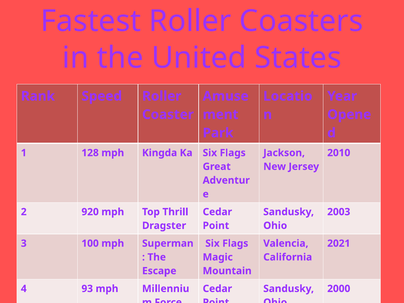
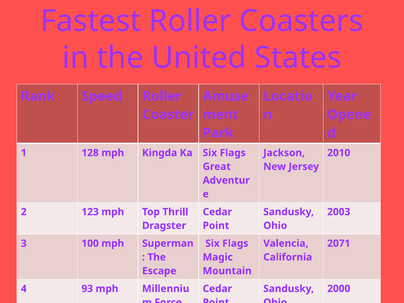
920: 920 -> 123
2021: 2021 -> 2071
